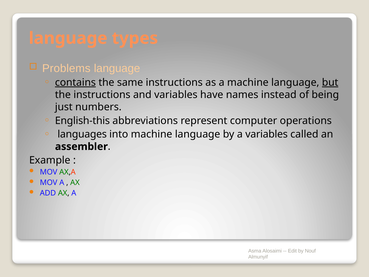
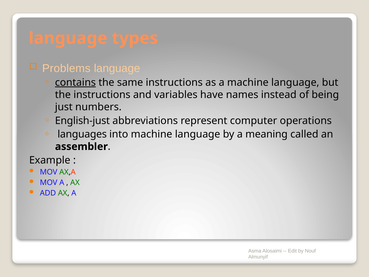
but underline: present -> none
English-this: English-this -> English-just
a variables: variables -> meaning
